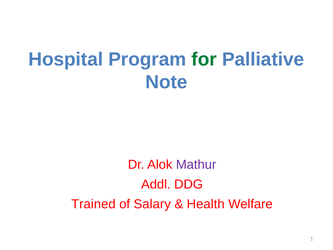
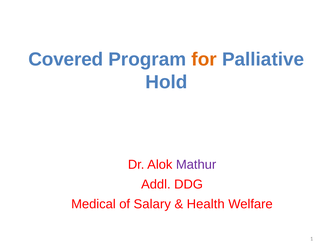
Hospital: Hospital -> Covered
for colour: green -> orange
Note: Note -> Hold
Trained: Trained -> Medical
